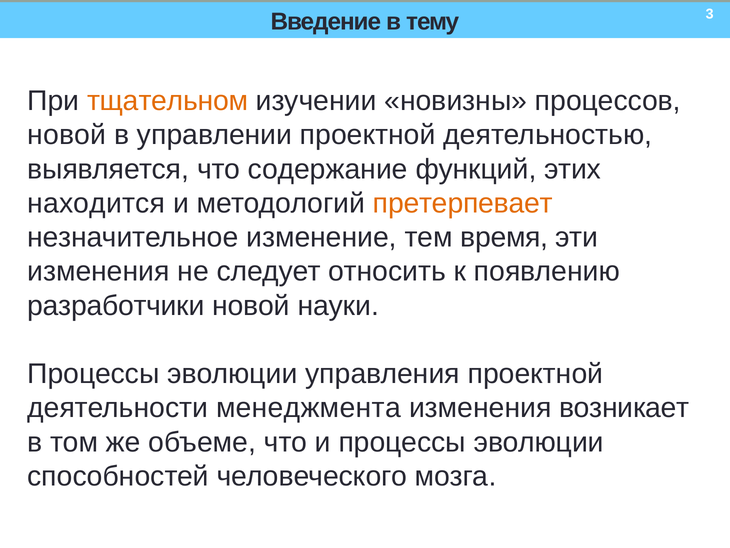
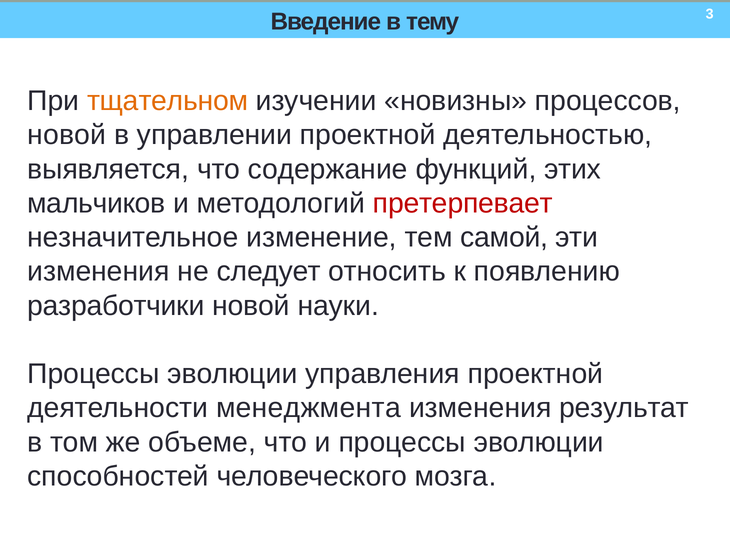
находится: находится -> мальчиков
претерпевает colour: orange -> red
время: время -> самой
возникает: возникает -> результат
